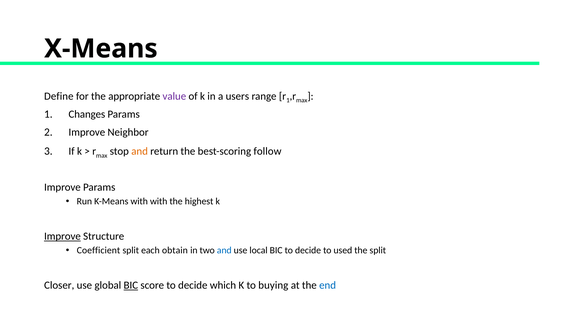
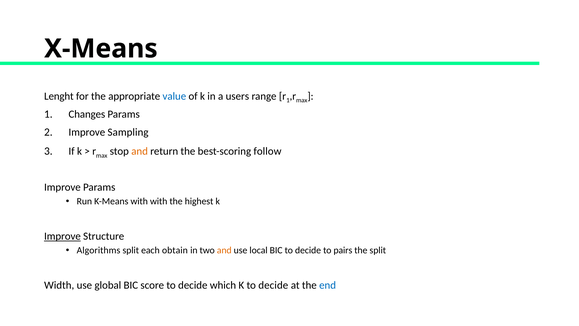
Define: Define -> Lenght
value colour: purple -> blue
Neighbor: Neighbor -> Sampling
Coefficient: Coefficient -> Algorithms
and at (224, 250) colour: blue -> orange
used: used -> pairs
Closer: Closer -> Width
BIC at (131, 285) underline: present -> none
K to buying: buying -> decide
